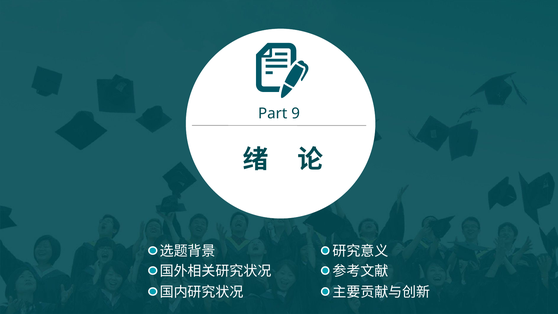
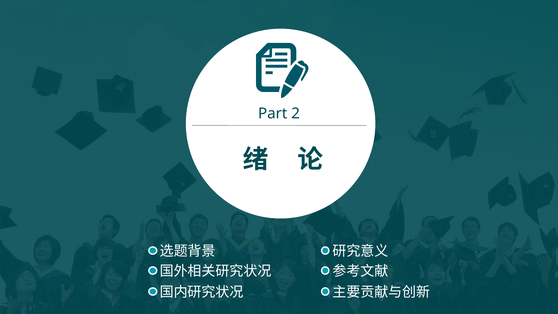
9: 9 -> 2
